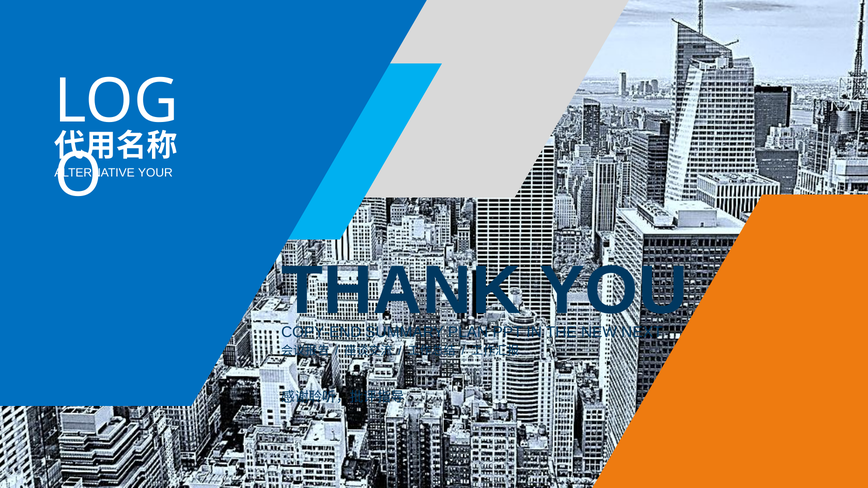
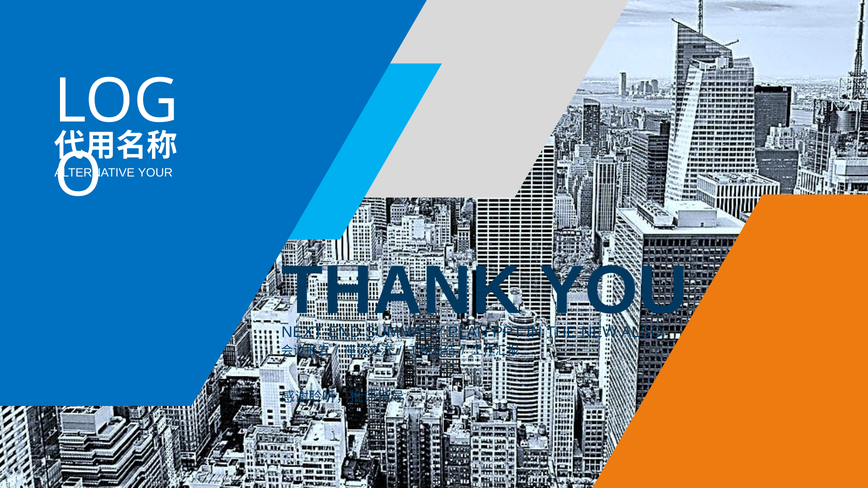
COPY-END: COPY-END -> NEXT-END
NEXT: NEXT -> ALSO
